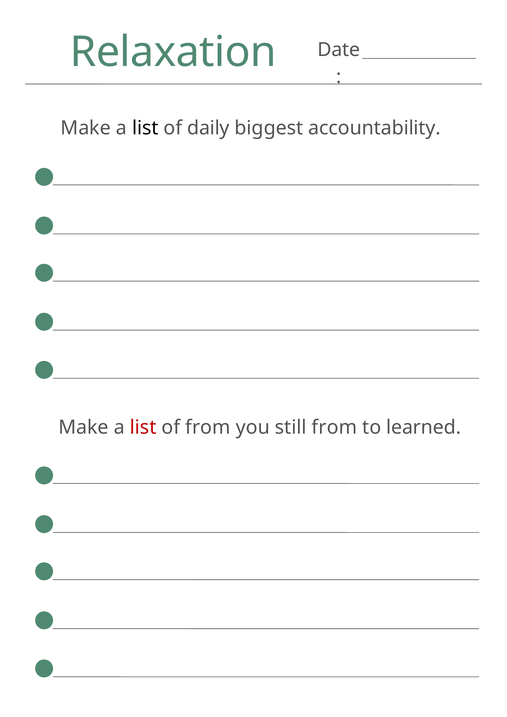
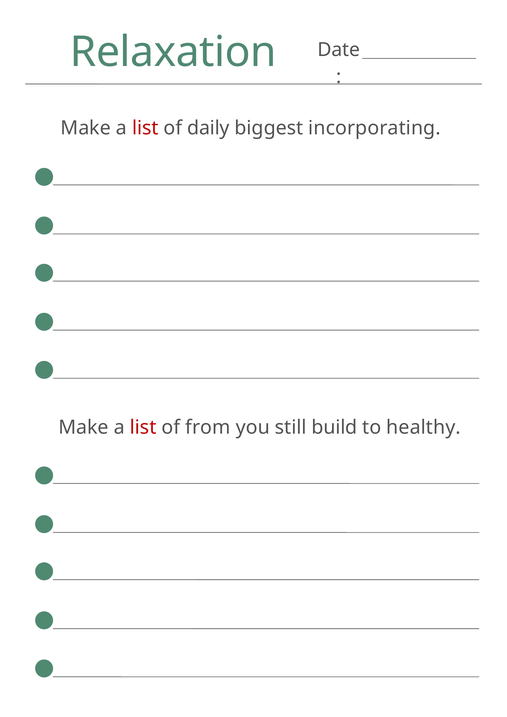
list at (145, 128) colour: black -> red
accountability: accountability -> incorporating
still from: from -> build
learned: learned -> healthy
